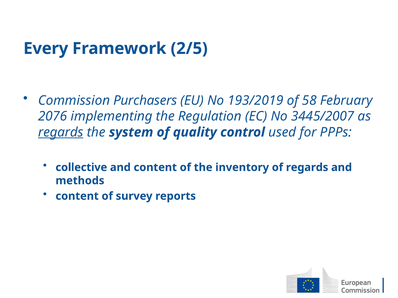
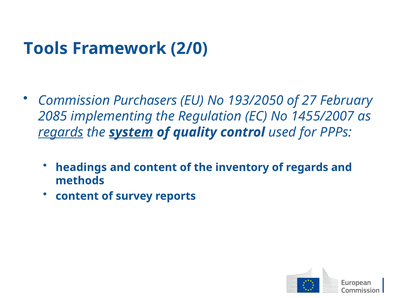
Every: Every -> Tools
2/5: 2/5 -> 2/0
193/2019: 193/2019 -> 193/2050
58: 58 -> 27
2076: 2076 -> 2085
3445/2007: 3445/2007 -> 1455/2007
system underline: none -> present
collective: collective -> headings
